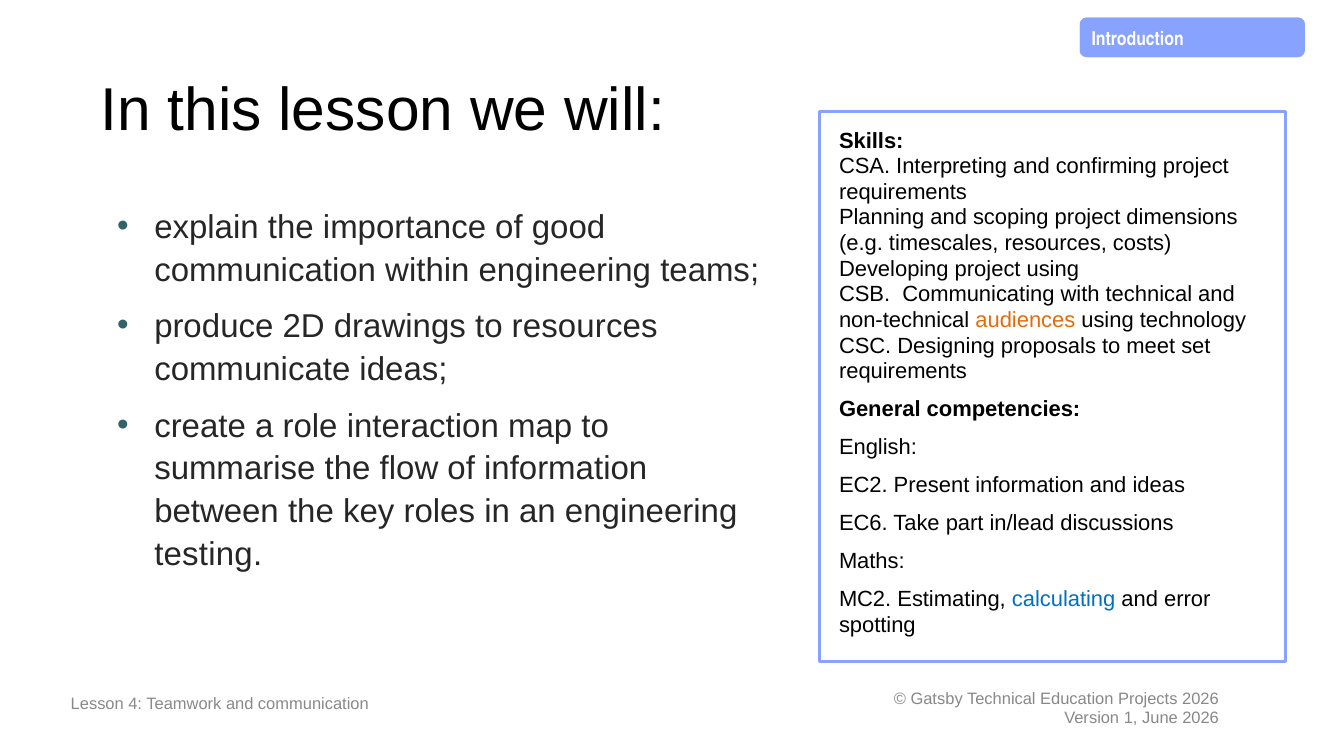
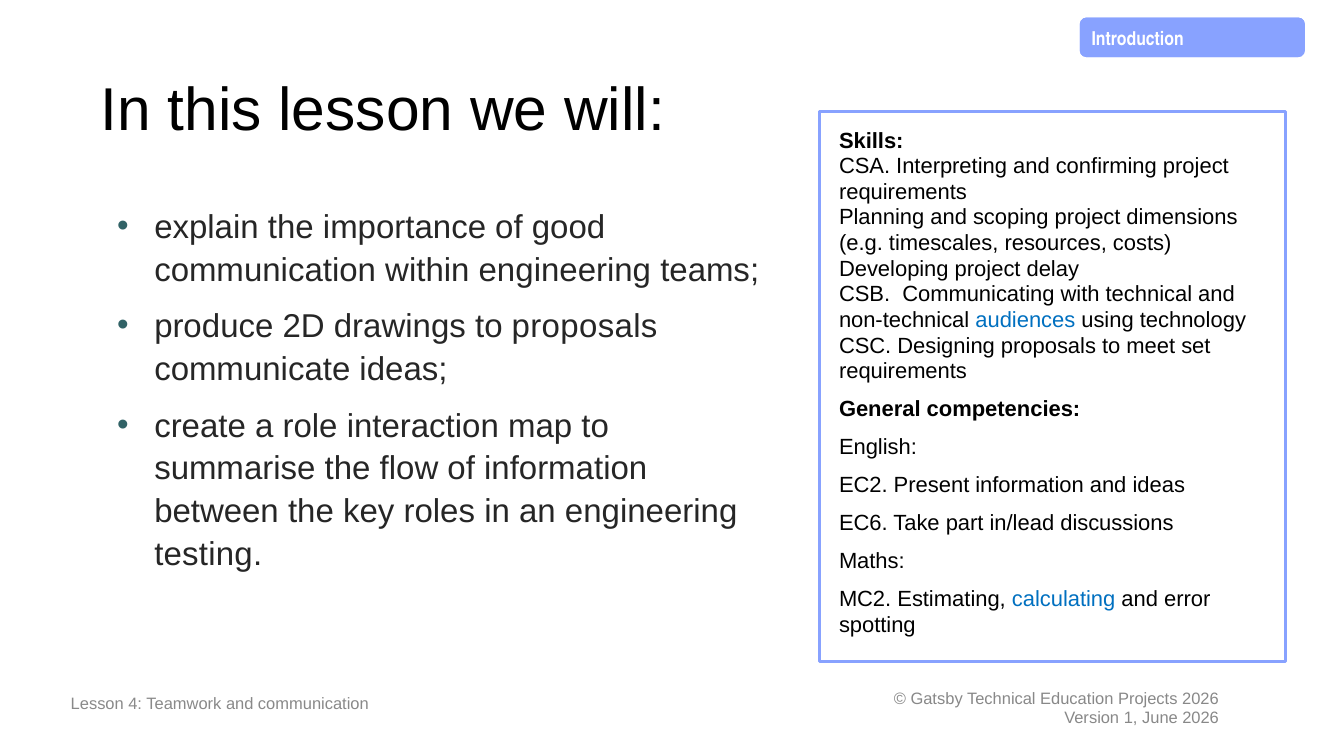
project using: using -> delay
to resources: resources -> proposals
audiences colour: orange -> blue
